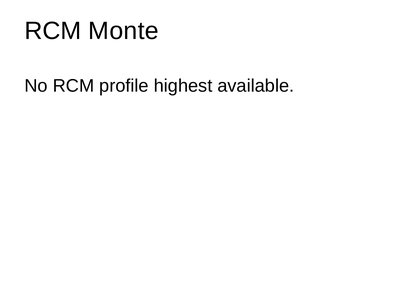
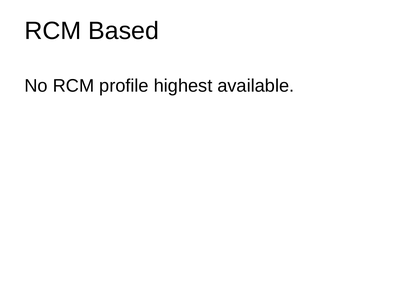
Monte: Monte -> Based
